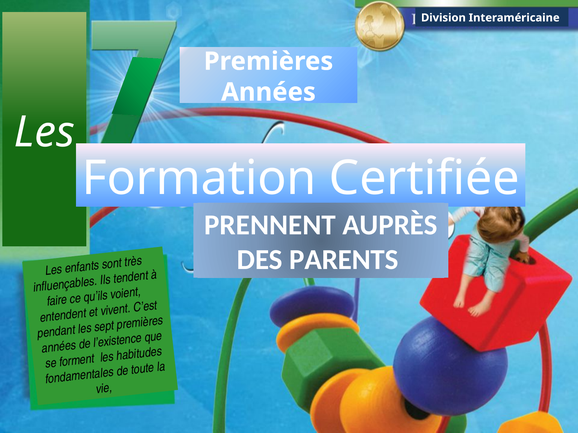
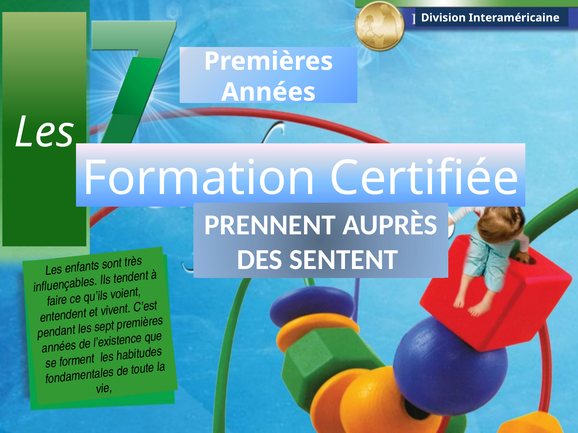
PARENTS: PARENTS -> SENTENT
